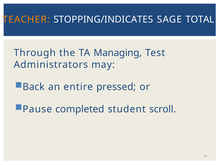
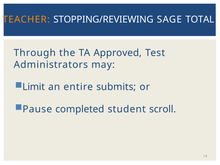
STOPPING/INDICATES: STOPPING/INDICATES -> STOPPING/REVIEWING
Managing: Managing -> Approved
Back: Back -> Limit
pressed: pressed -> submits
